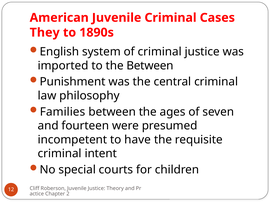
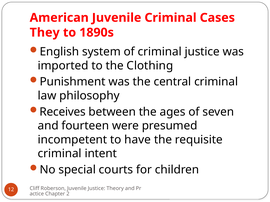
the Between: Between -> Clothing
Families: Families -> Receives
